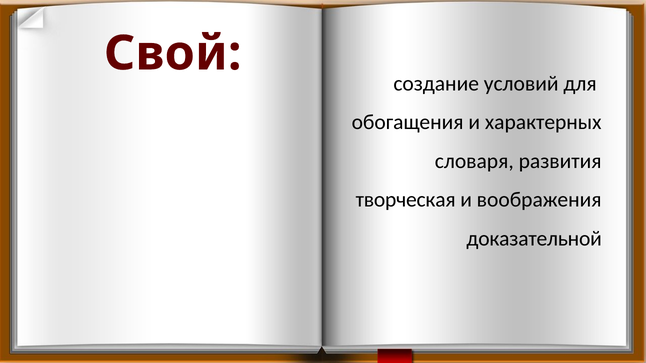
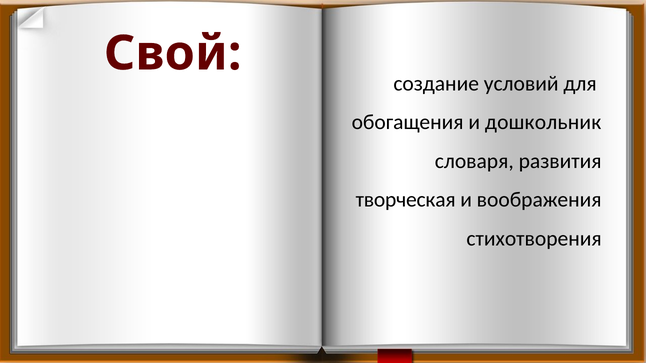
характерных: характерных -> дошкольник
доказательной: доказательной -> стихотворения
